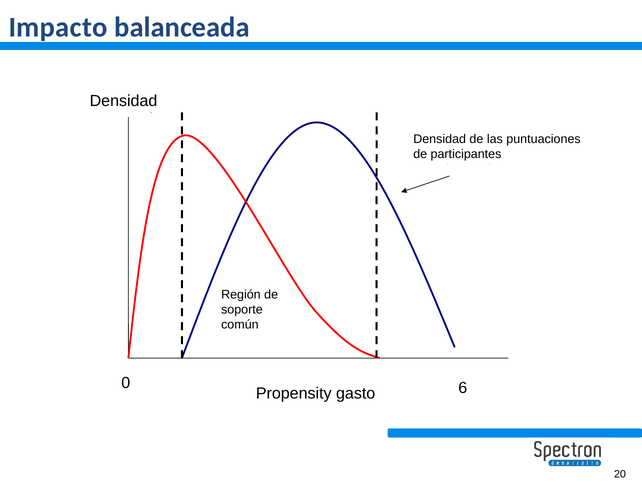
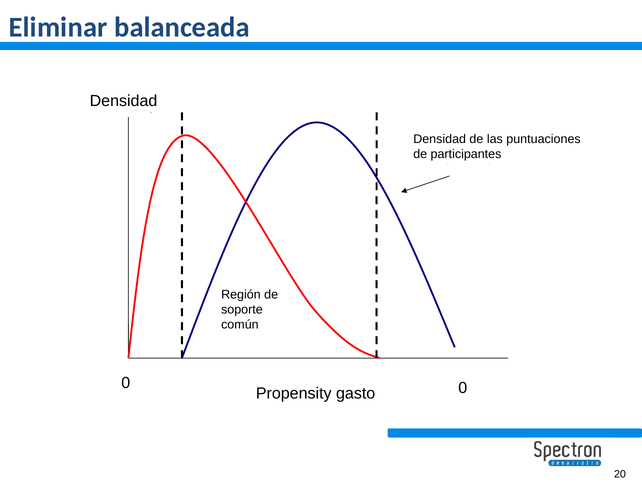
Impacto: Impacto -> Eliminar
0 6: 6 -> 0
